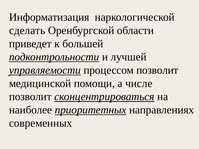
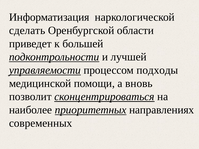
процессом позволит: позволит -> подходы
числе: числе -> вновь
